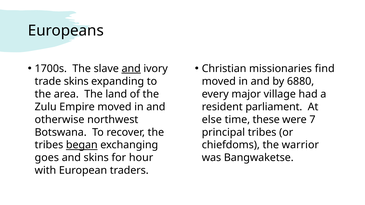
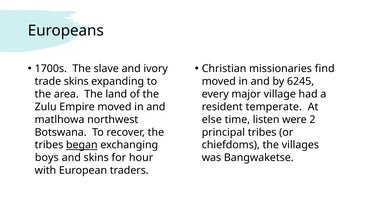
and at (131, 69) underline: present -> none
6880: 6880 -> 6245
parliament: parliament -> temperate
otherwise: otherwise -> matlhowa
these: these -> listen
7: 7 -> 2
warrior: warrior -> villages
goes: goes -> boys
